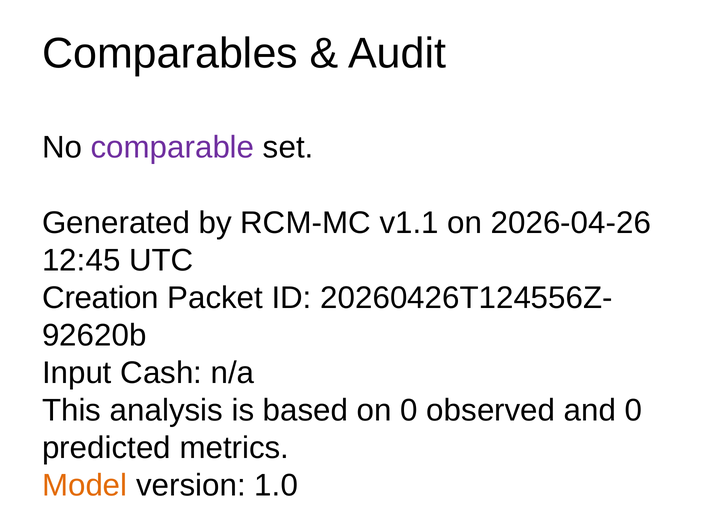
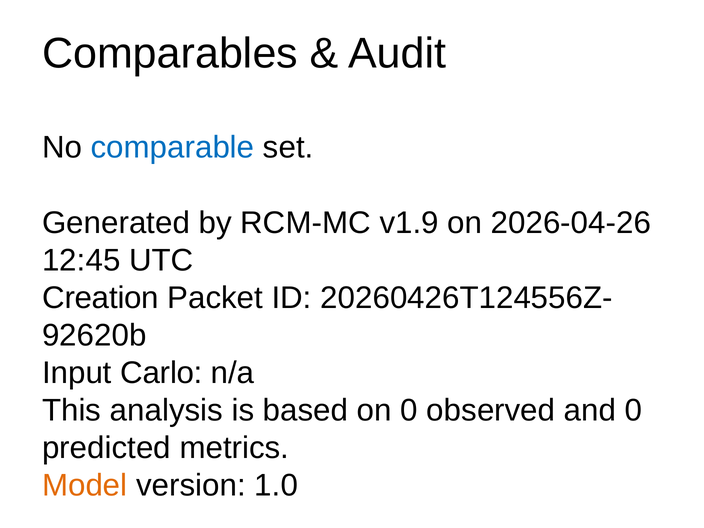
comparable colour: purple -> blue
v1.1: v1.1 -> v1.9
Cash: Cash -> Carlo
